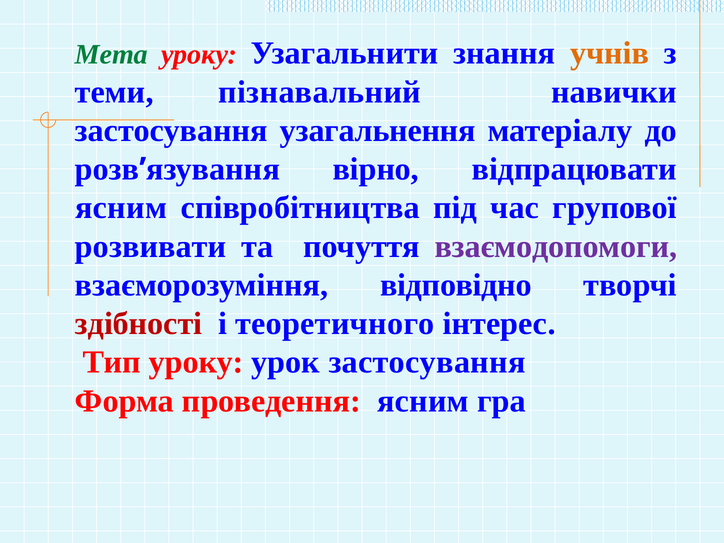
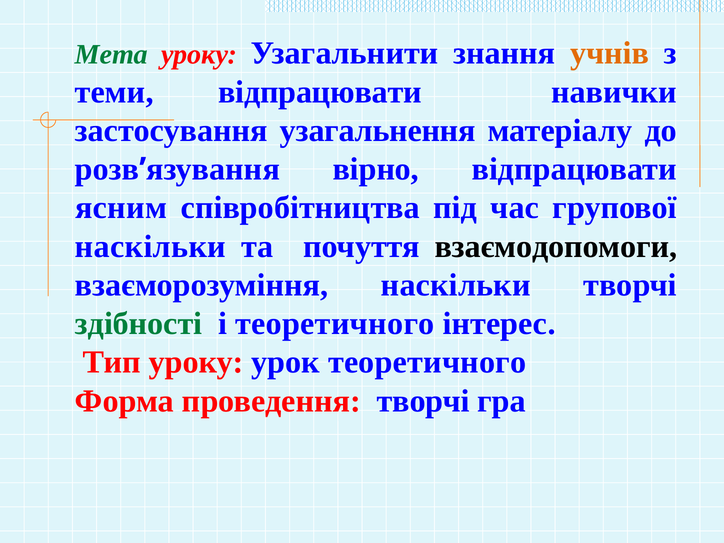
теми пізнавальний: пізнавальний -> відпрацювати
розвивати at (151, 246): розвивати -> наскільки
взаємодопомоги colour: purple -> black
взаєморозуміння відповідно: відповідно -> наскільки
здібності colour: red -> green
урок застосування: застосування -> теоретичного
проведення ясним: ясним -> творчі
